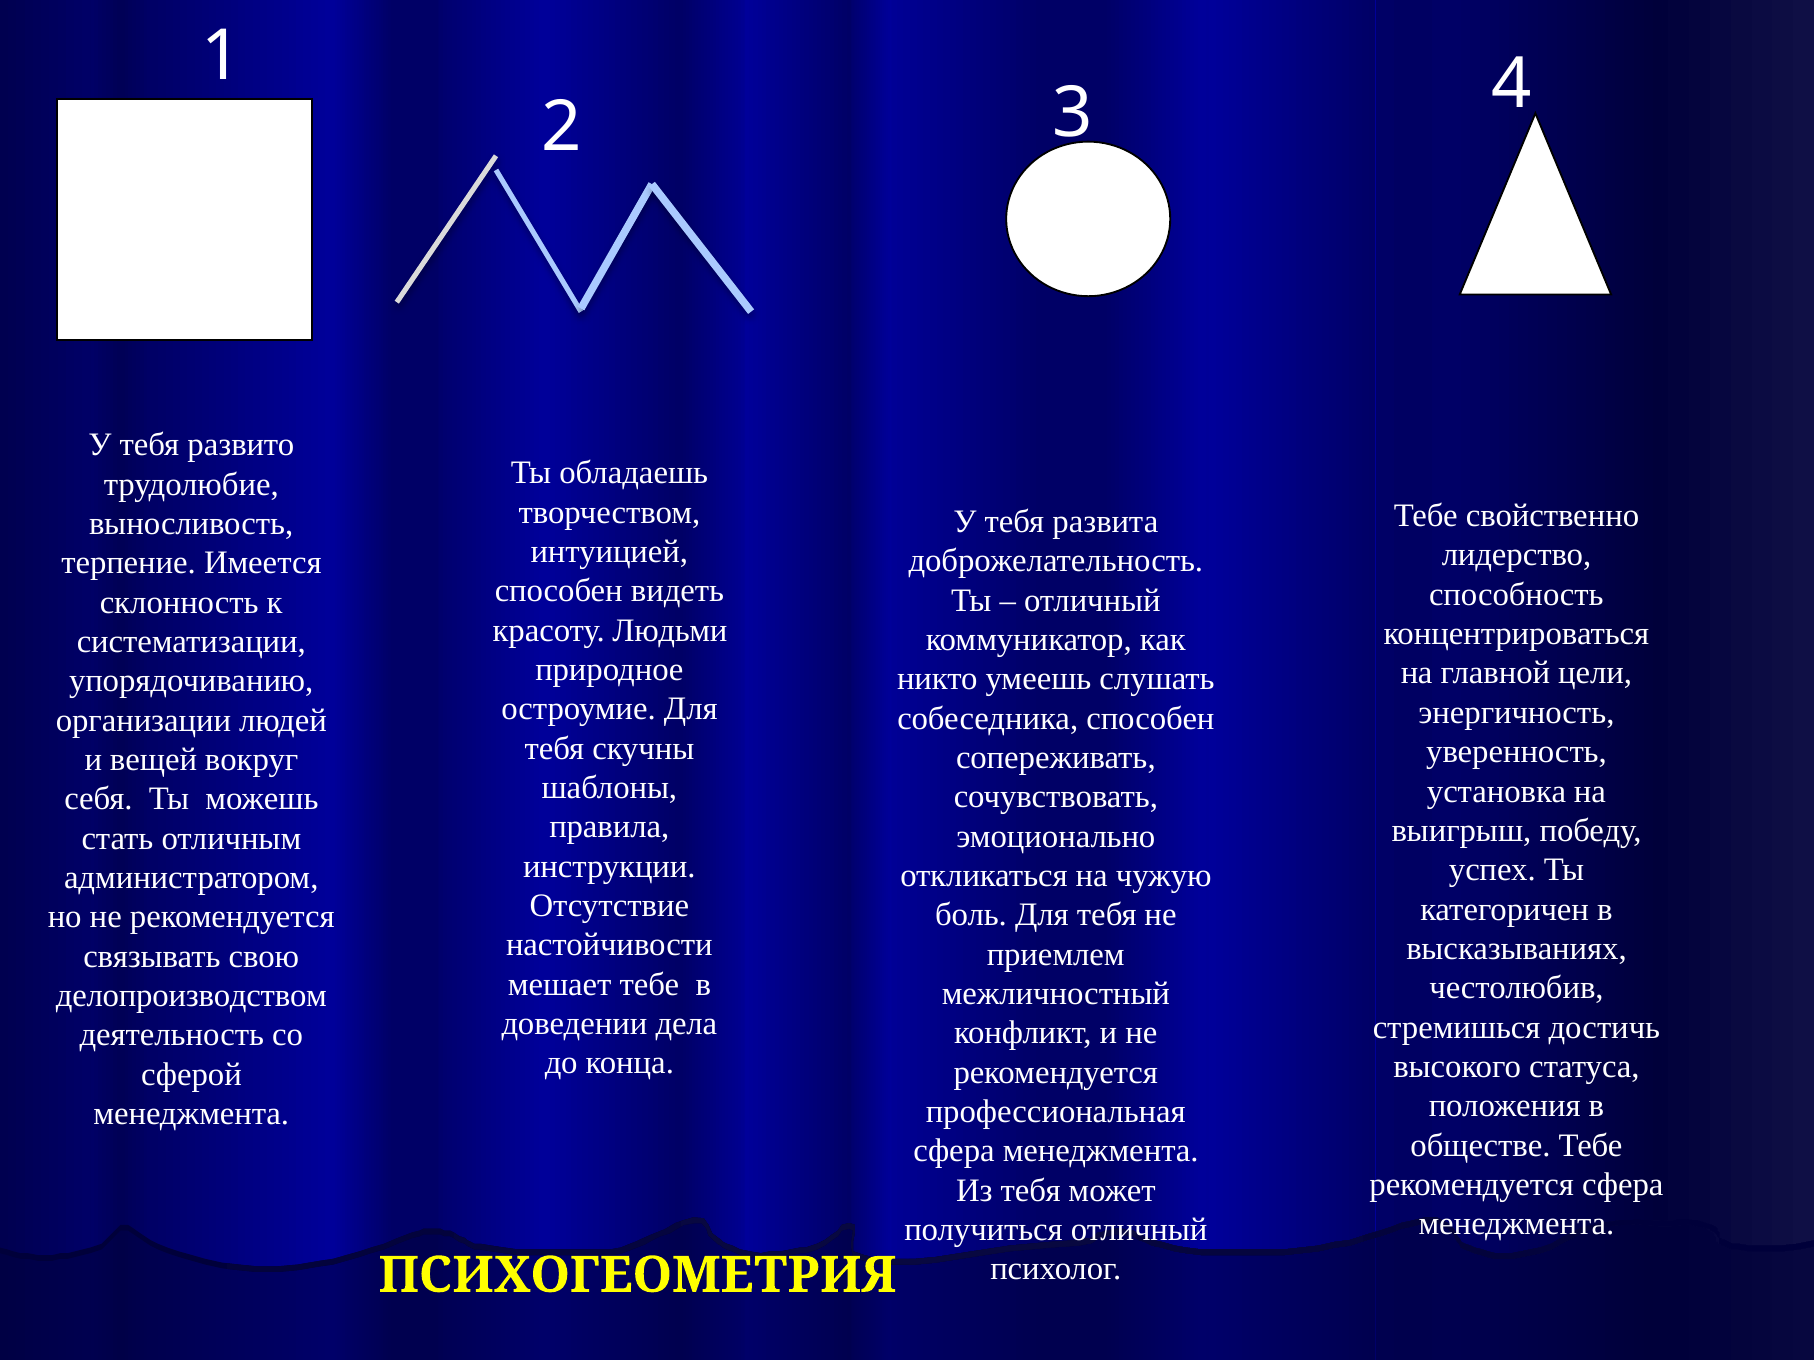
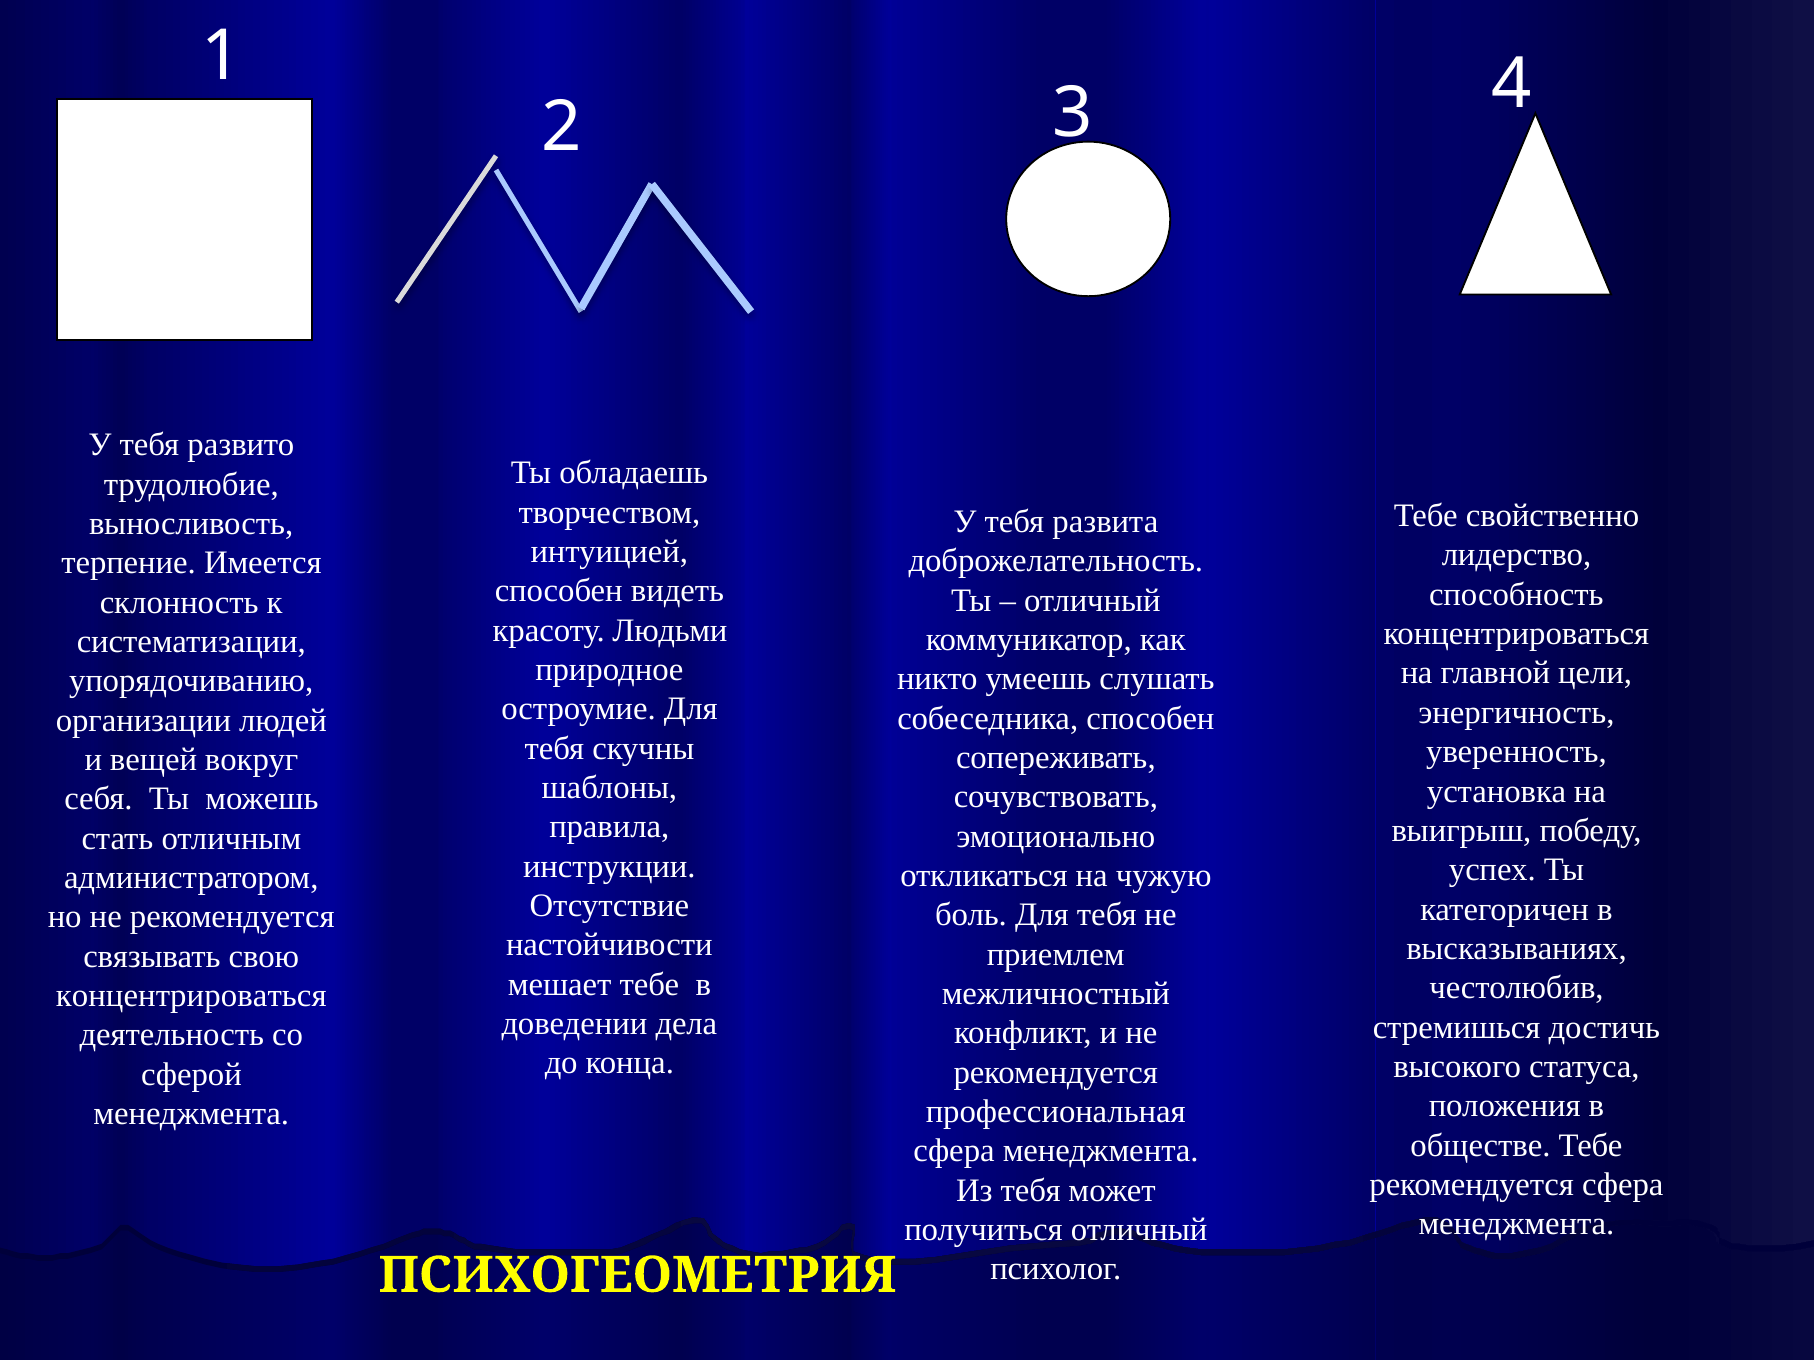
делопроизводством at (191, 996): делопроизводством -> концентрироваться
